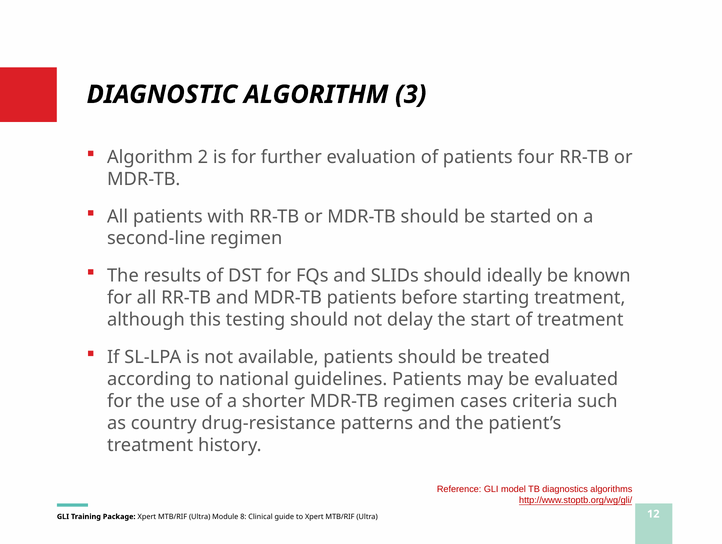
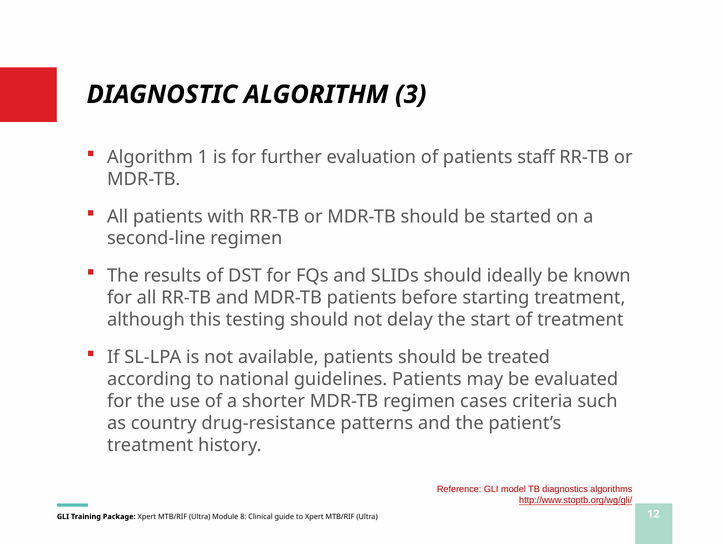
2: 2 -> 1
four: four -> staff
